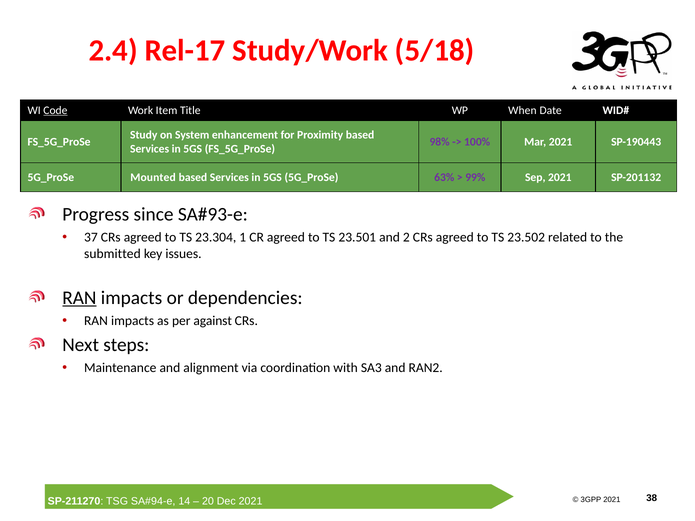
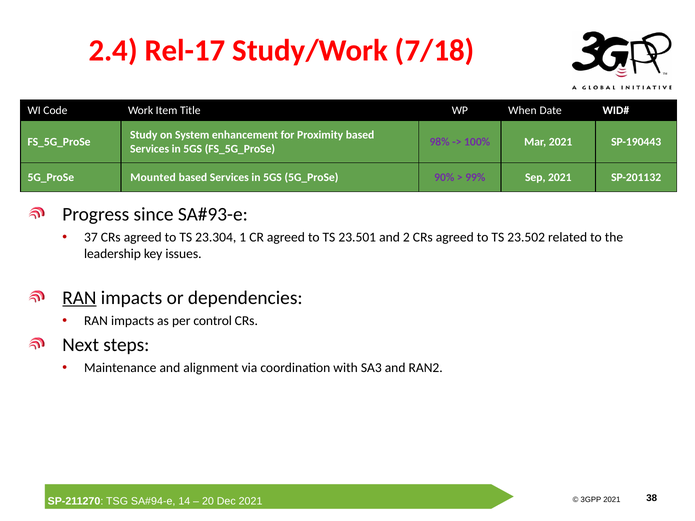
5/18: 5/18 -> 7/18
Code underline: present -> none
63%: 63% -> 90%
submitted: submitted -> leadership
against: against -> control
